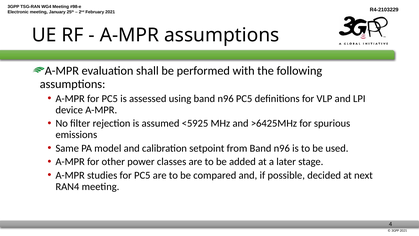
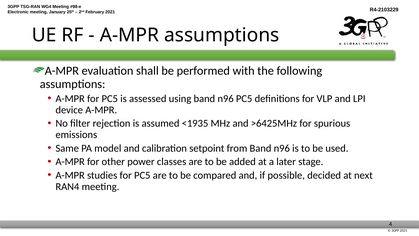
<5925: <5925 -> <1935
